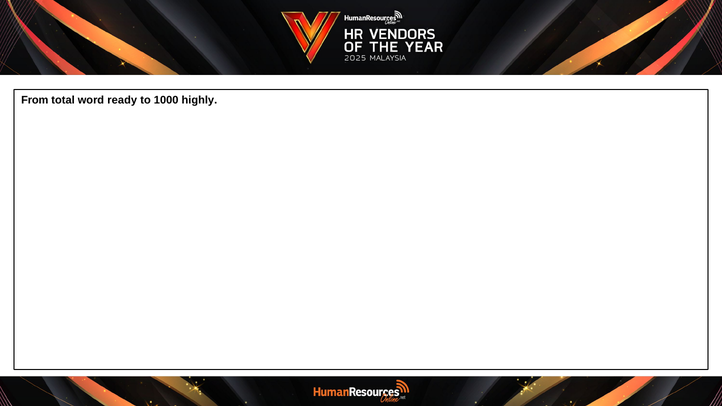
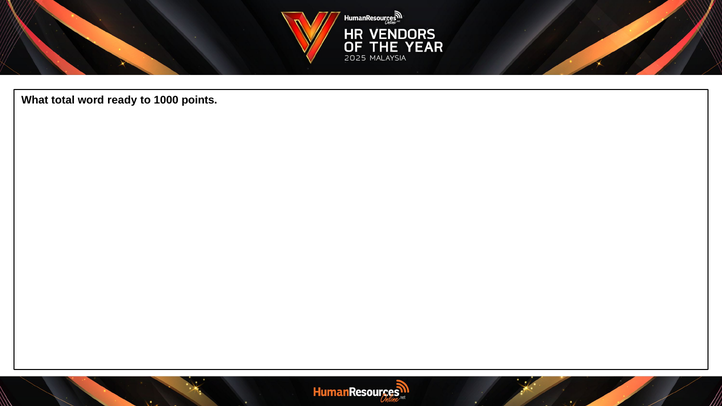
From: From -> What
highly: highly -> points
